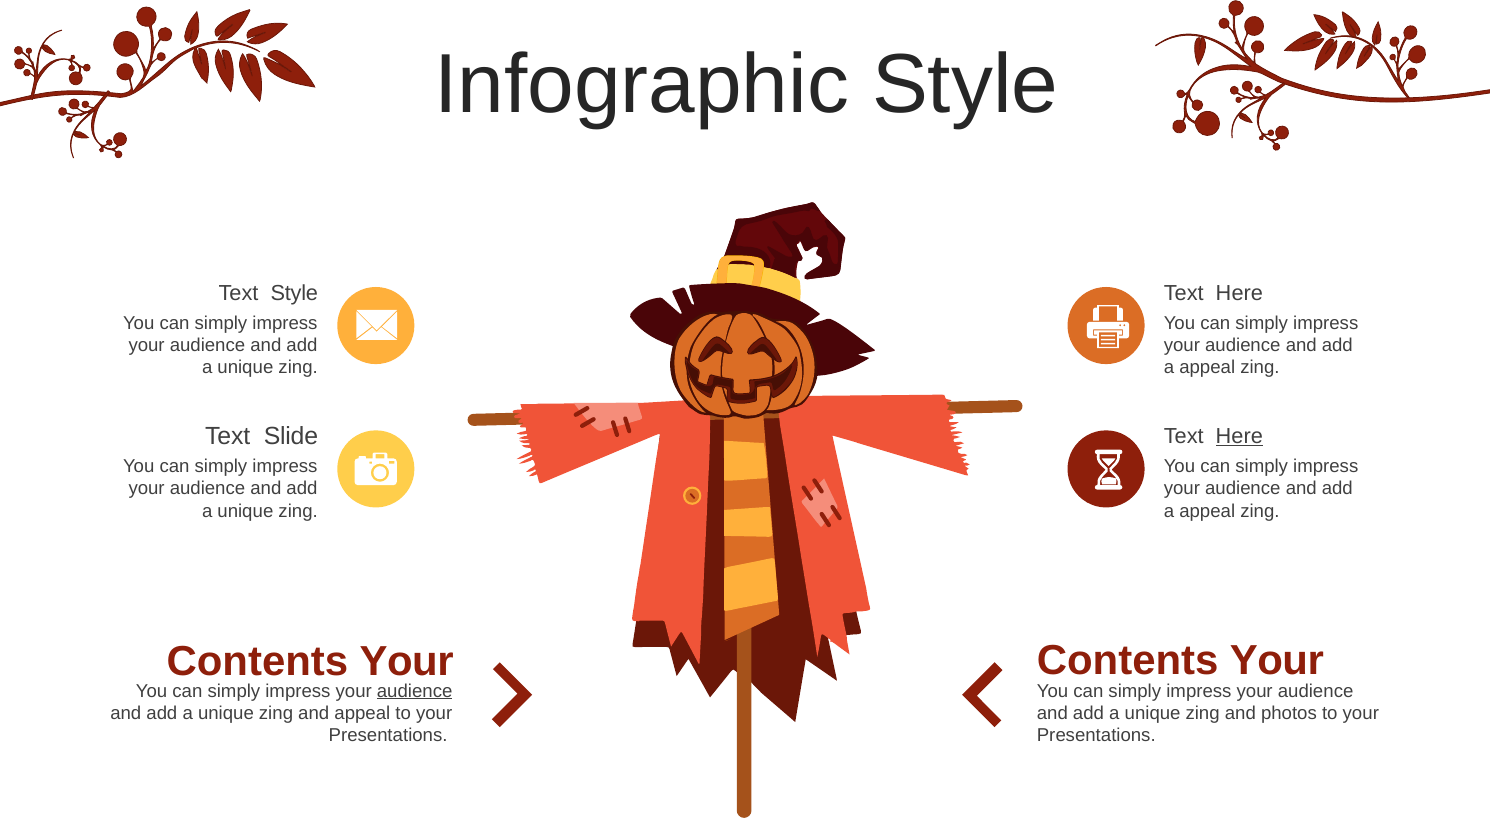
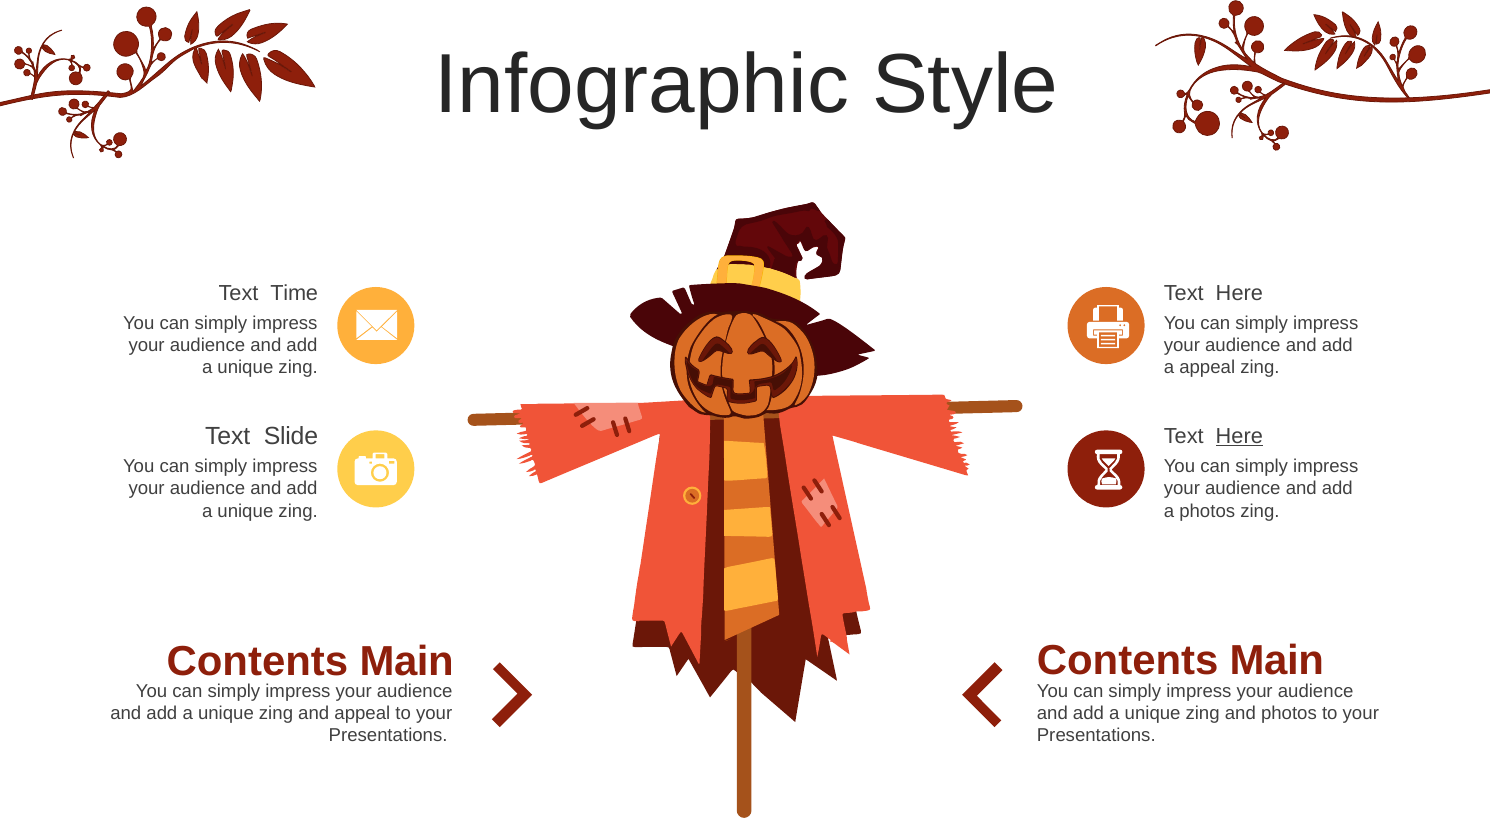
Text Style: Style -> Time
appeal at (1207, 511): appeal -> photos
Your at (1277, 661): Your -> Main
Your at (407, 662): Your -> Main
audience at (415, 691) underline: present -> none
